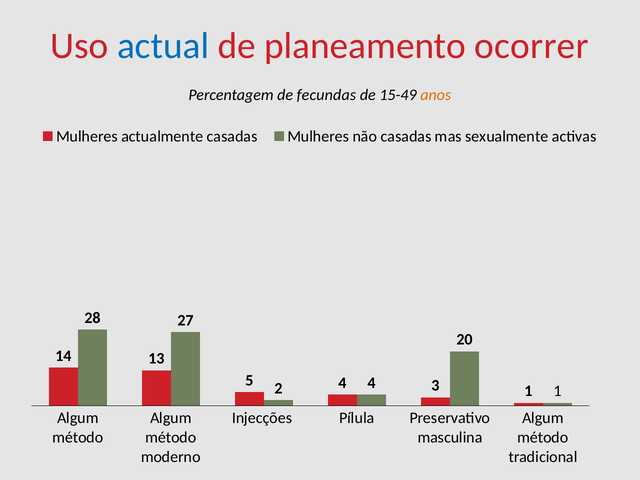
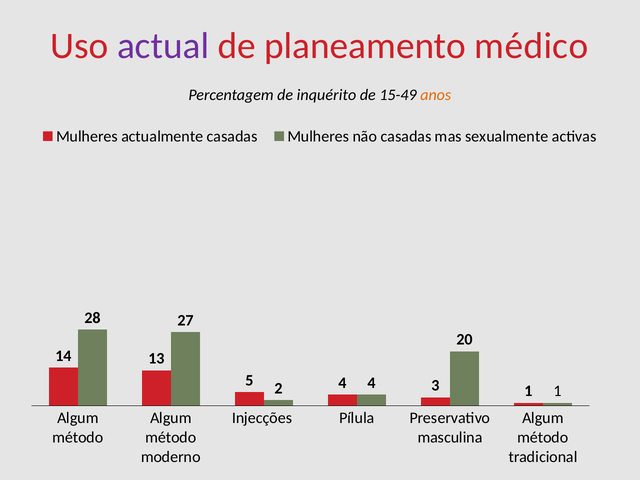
actual colour: blue -> purple
ocorrer: ocorrer -> médico
fecundas: fecundas -> inquérito
